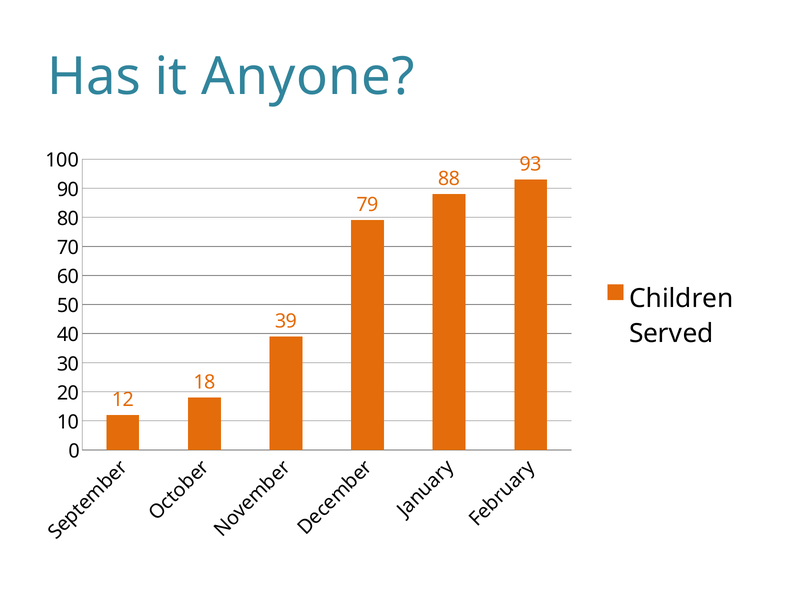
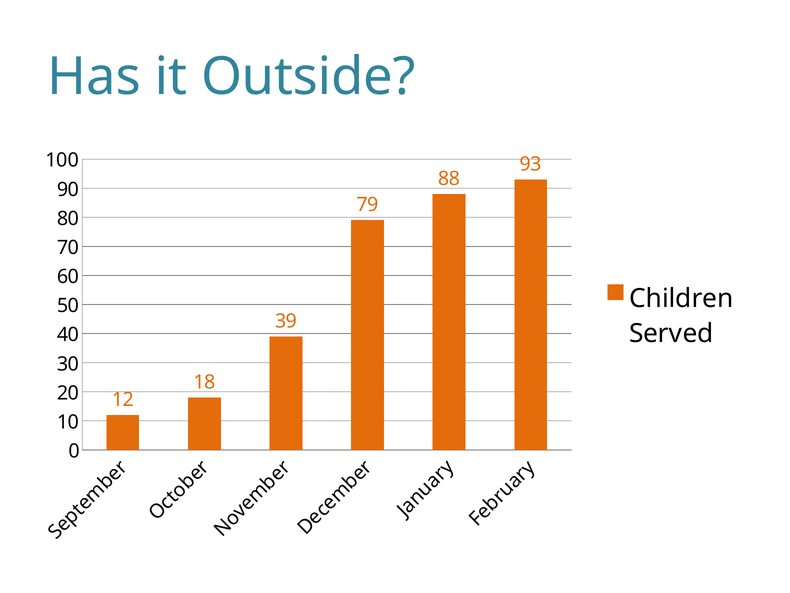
Anyone: Anyone -> Outside
